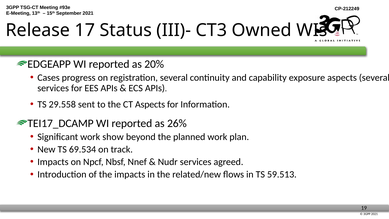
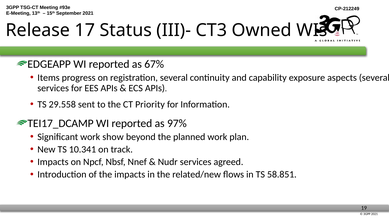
20%: 20% -> 67%
Cases: Cases -> Items
CT Aspects: Aspects -> Priority
26%: 26% -> 97%
69.534: 69.534 -> 10.341
59.513: 59.513 -> 58.851
